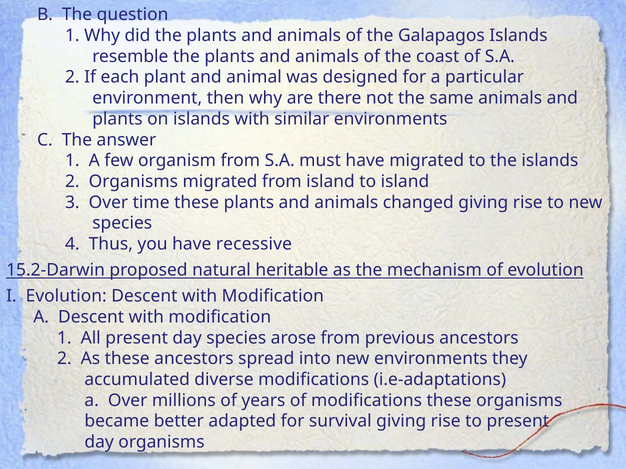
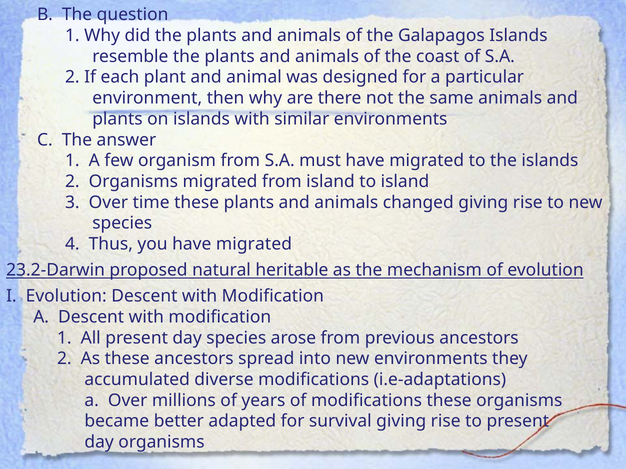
you have recessive: recessive -> migrated
15.2-Darwin: 15.2-Darwin -> 23.2-Darwin
